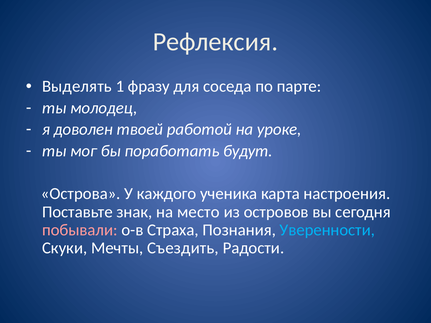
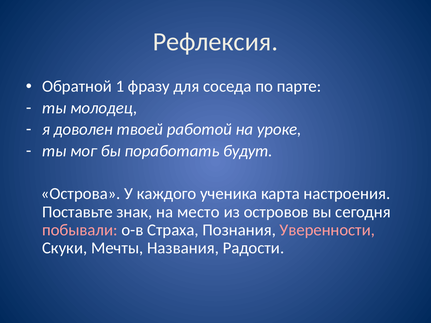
Выделять: Выделять -> Обратной
Уверенности colour: light blue -> pink
Съездить: Съездить -> Названия
